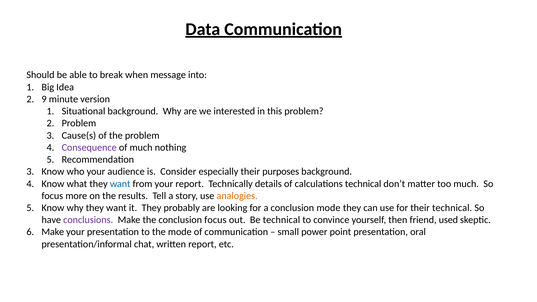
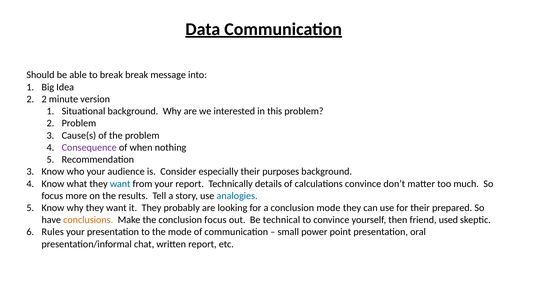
break when: when -> break
9 at (44, 99): 9 -> 2
of much: much -> when
calculations technical: technical -> convince
analogies colour: orange -> blue
their technical: technical -> prepared
conclusions colour: purple -> orange
Make at (53, 232): Make -> Rules
